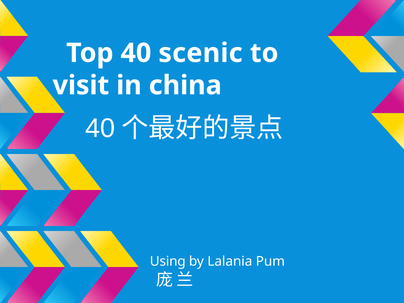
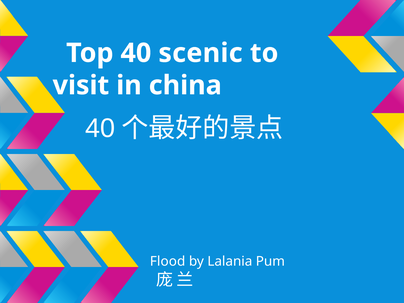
Using: Using -> Flood
